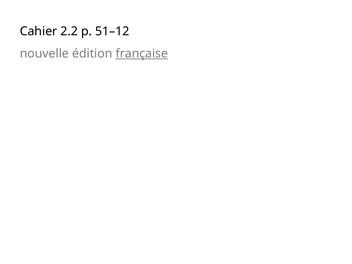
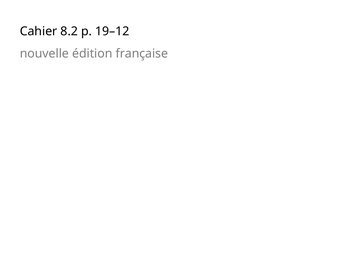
2.2: 2.2 -> 8.2
51–12: 51–12 -> 19–12
française underline: present -> none
